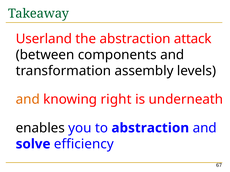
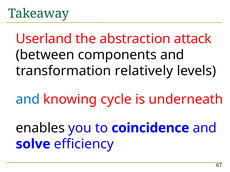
assembly: assembly -> relatively
and at (28, 100) colour: orange -> blue
right: right -> cycle
to abstraction: abstraction -> coincidence
